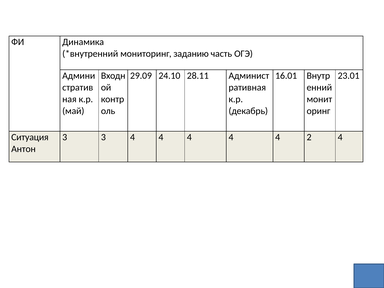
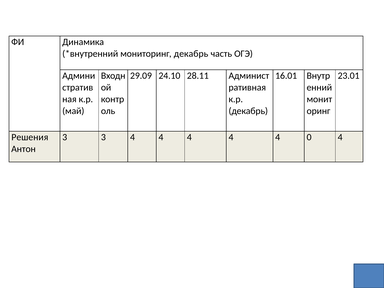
мониторинг заданию: заданию -> декабрь
Ситуация: Ситуация -> Решения
2: 2 -> 0
